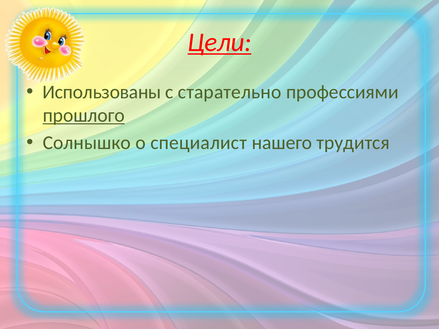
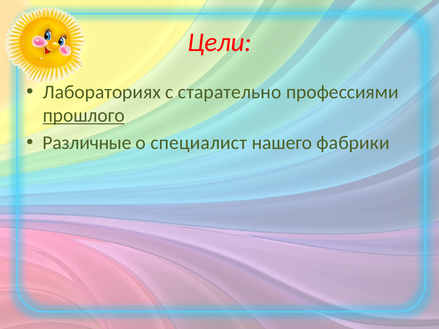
Цели underline: present -> none
Использованы: Использованы -> Лабораториях
Солнышко: Солнышко -> Различные
трудится: трудится -> фабрики
